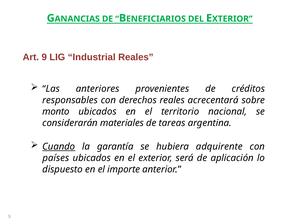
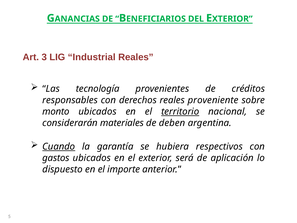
9: 9 -> 3
anteriores: anteriores -> tecnología
acrecentará: acrecentará -> proveniente
territorio underline: none -> present
tareas: tareas -> deben
adquirente: adquirente -> respectivos
países: países -> gastos
